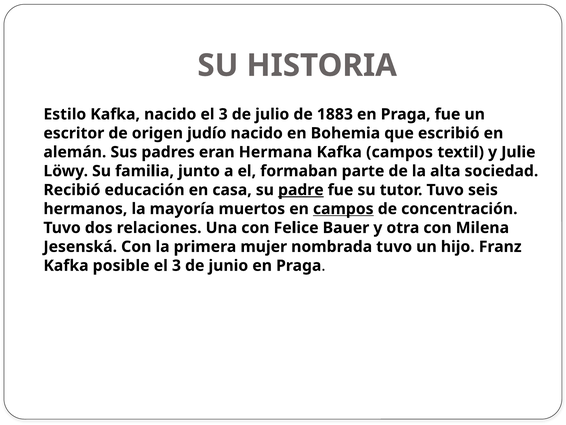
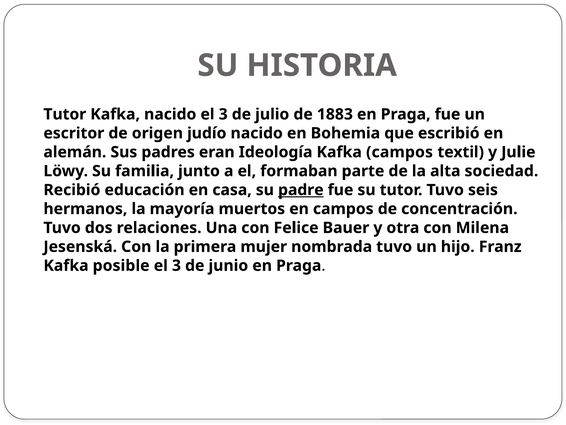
Estilo at (65, 114): Estilo -> Tutor
Hermana: Hermana -> Ideología
campos at (343, 209) underline: present -> none
